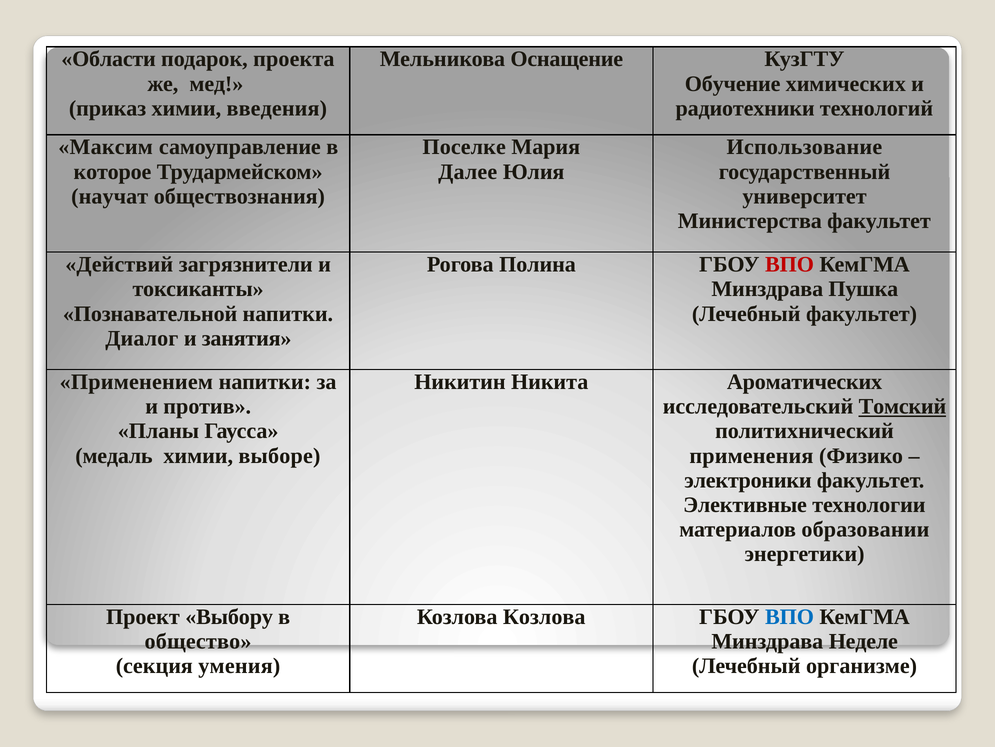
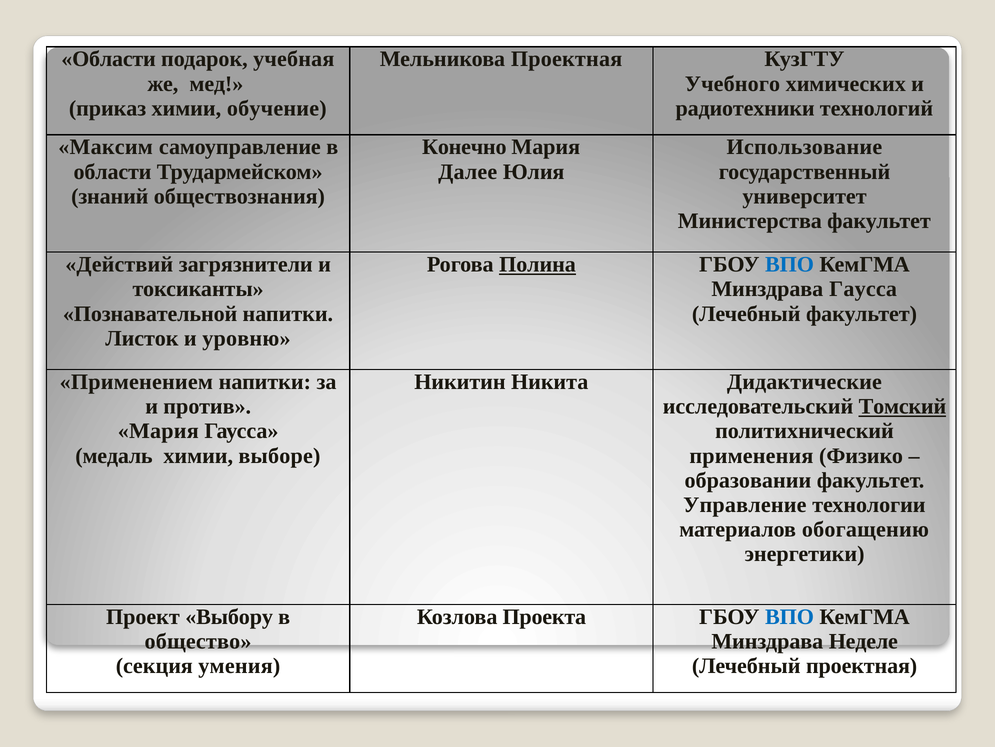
проекта: проекта -> учебная
Мельникова Оснащение: Оснащение -> Проектная
Обучение: Обучение -> Учебного
введения: введения -> обучение
Поселке: Поселке -> Конечно
которое at (113, 172): которое -> области
научат: научат -> знаний
Полина underline: none -> present
ВПО at (790, 264) colour: red -> blue
Минздрава Пушка: Пушка -> Гаусса
Диалог: Диалог -> Листок
занятия: занятия -> уровню
Ароматических: Ароматических -> Дидактические
Планы at (158, 431): Планы -> Мария
электроники: электроники -> образовании
Элективные: Элективные -> Управление
образовании: образовании -> обогащению
Козлова Козлова: Козлова -> Проекта
Лечебный организме: организме -> проектная
